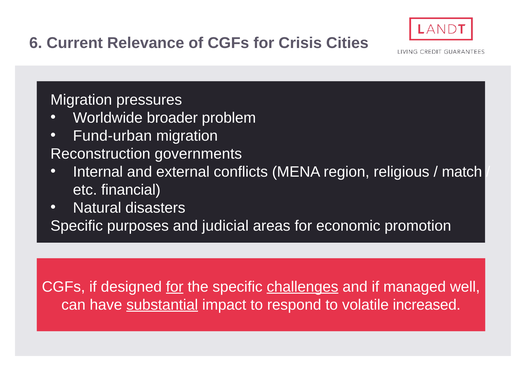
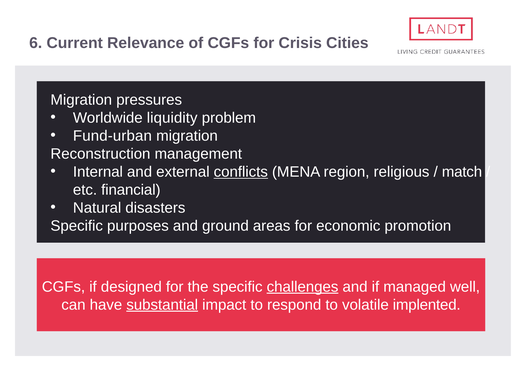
broader: broader -> liquidity
governments: governments -> management
conflicts underline: none -> present
judicial: judicial -> ground
for at (175, 287) underline: present -> none
increased: increased -> implented
